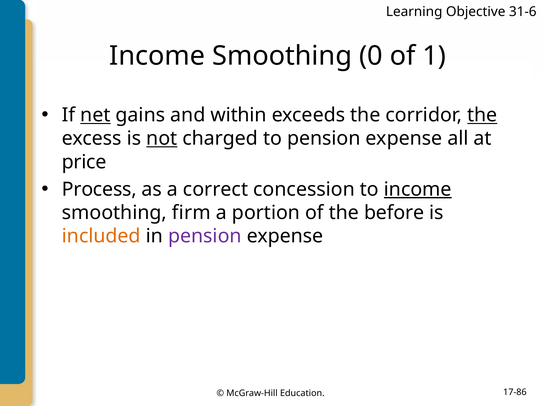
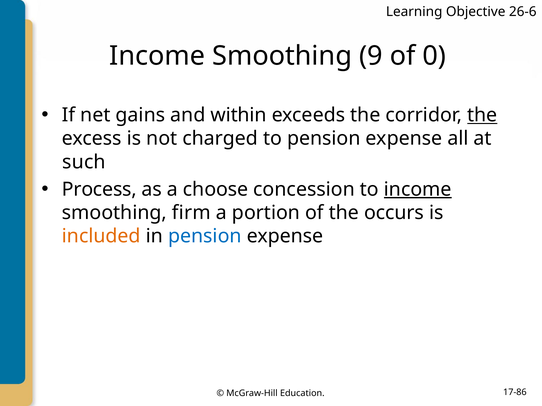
31-6: 31-6 -> 26-6
0: 0 -> 9
1: 1 -> 0
net underline: present -> none
not underline: present -> none
price: price -> such
correct: correct -> choose
before: before -> occurs
pension at (205, 236) colour: purple -> blue
